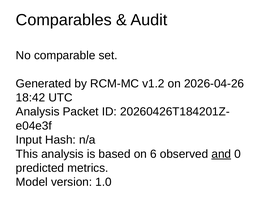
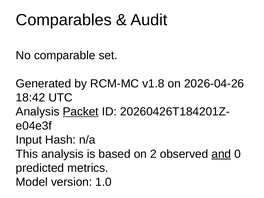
v1.2: v1.2 -> v1.8
Packet underline: none -> present
6: 6 -> 2
